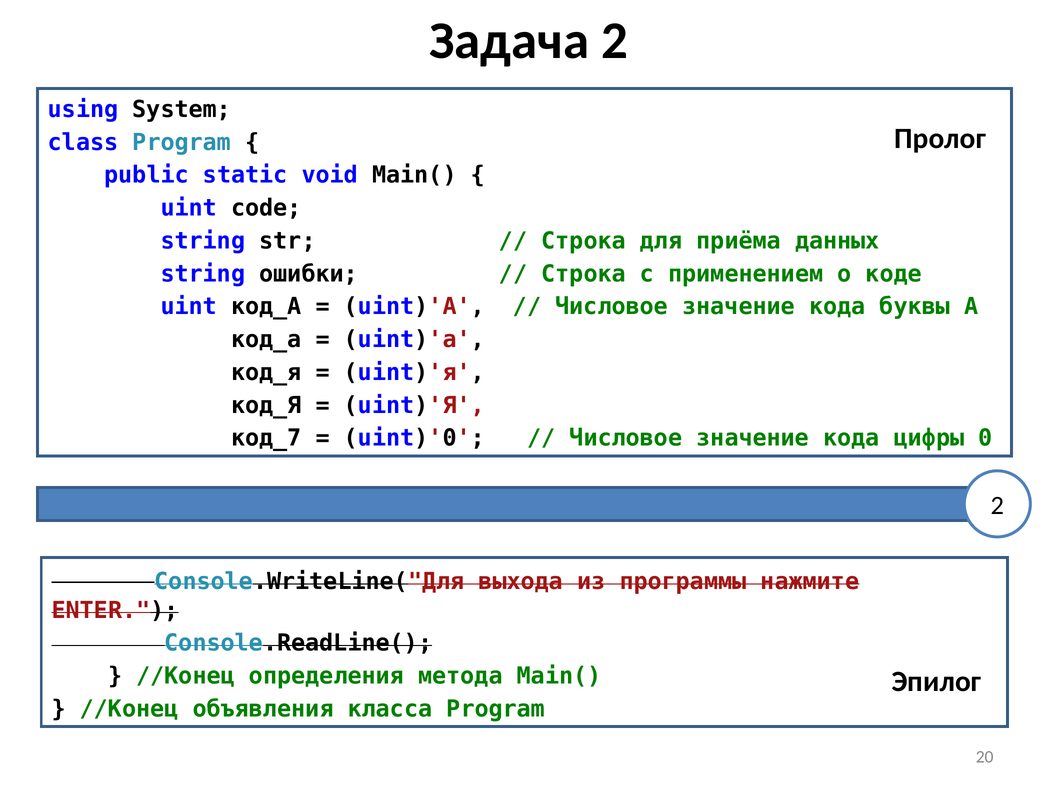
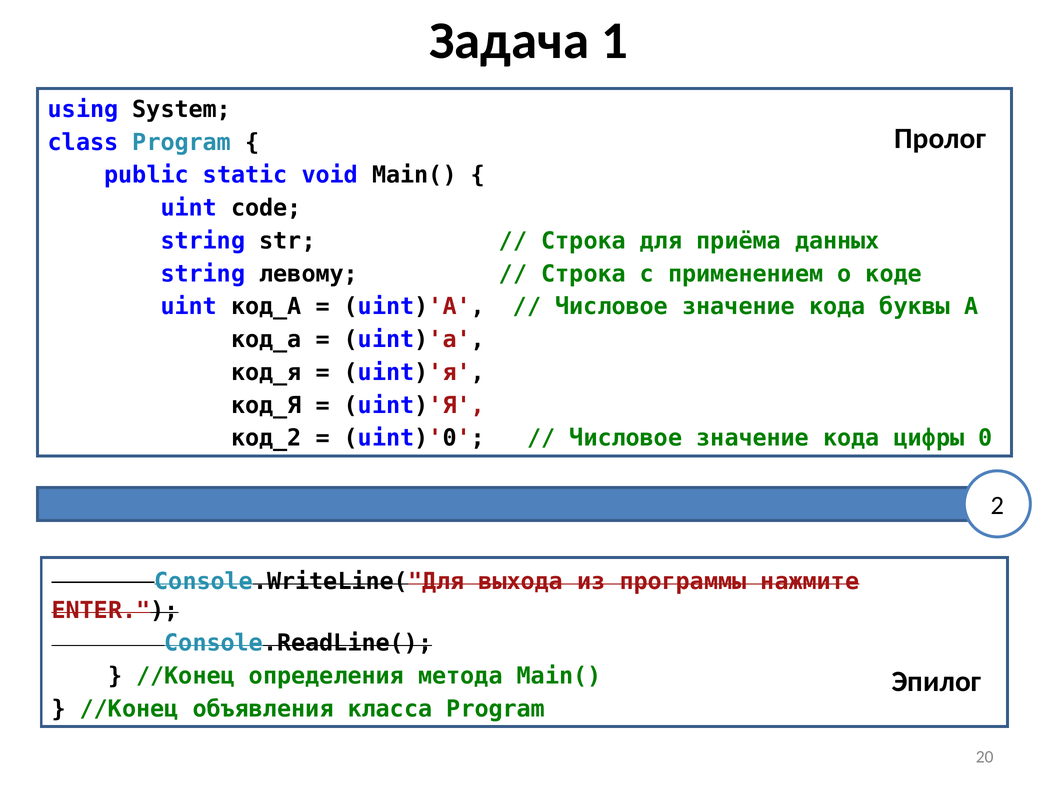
Задача 2: 2 -> 1
ошибки: ошибки -> левому
код_7: код_7 -> код_2
